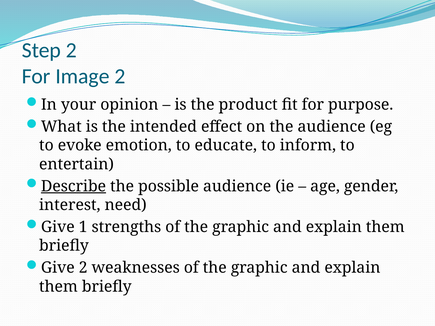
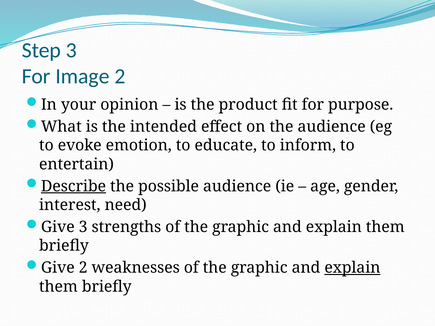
Step 2: 2 -> 3
Give 1: 1 -> 3
explain at (352, 268) underline: none -> present
